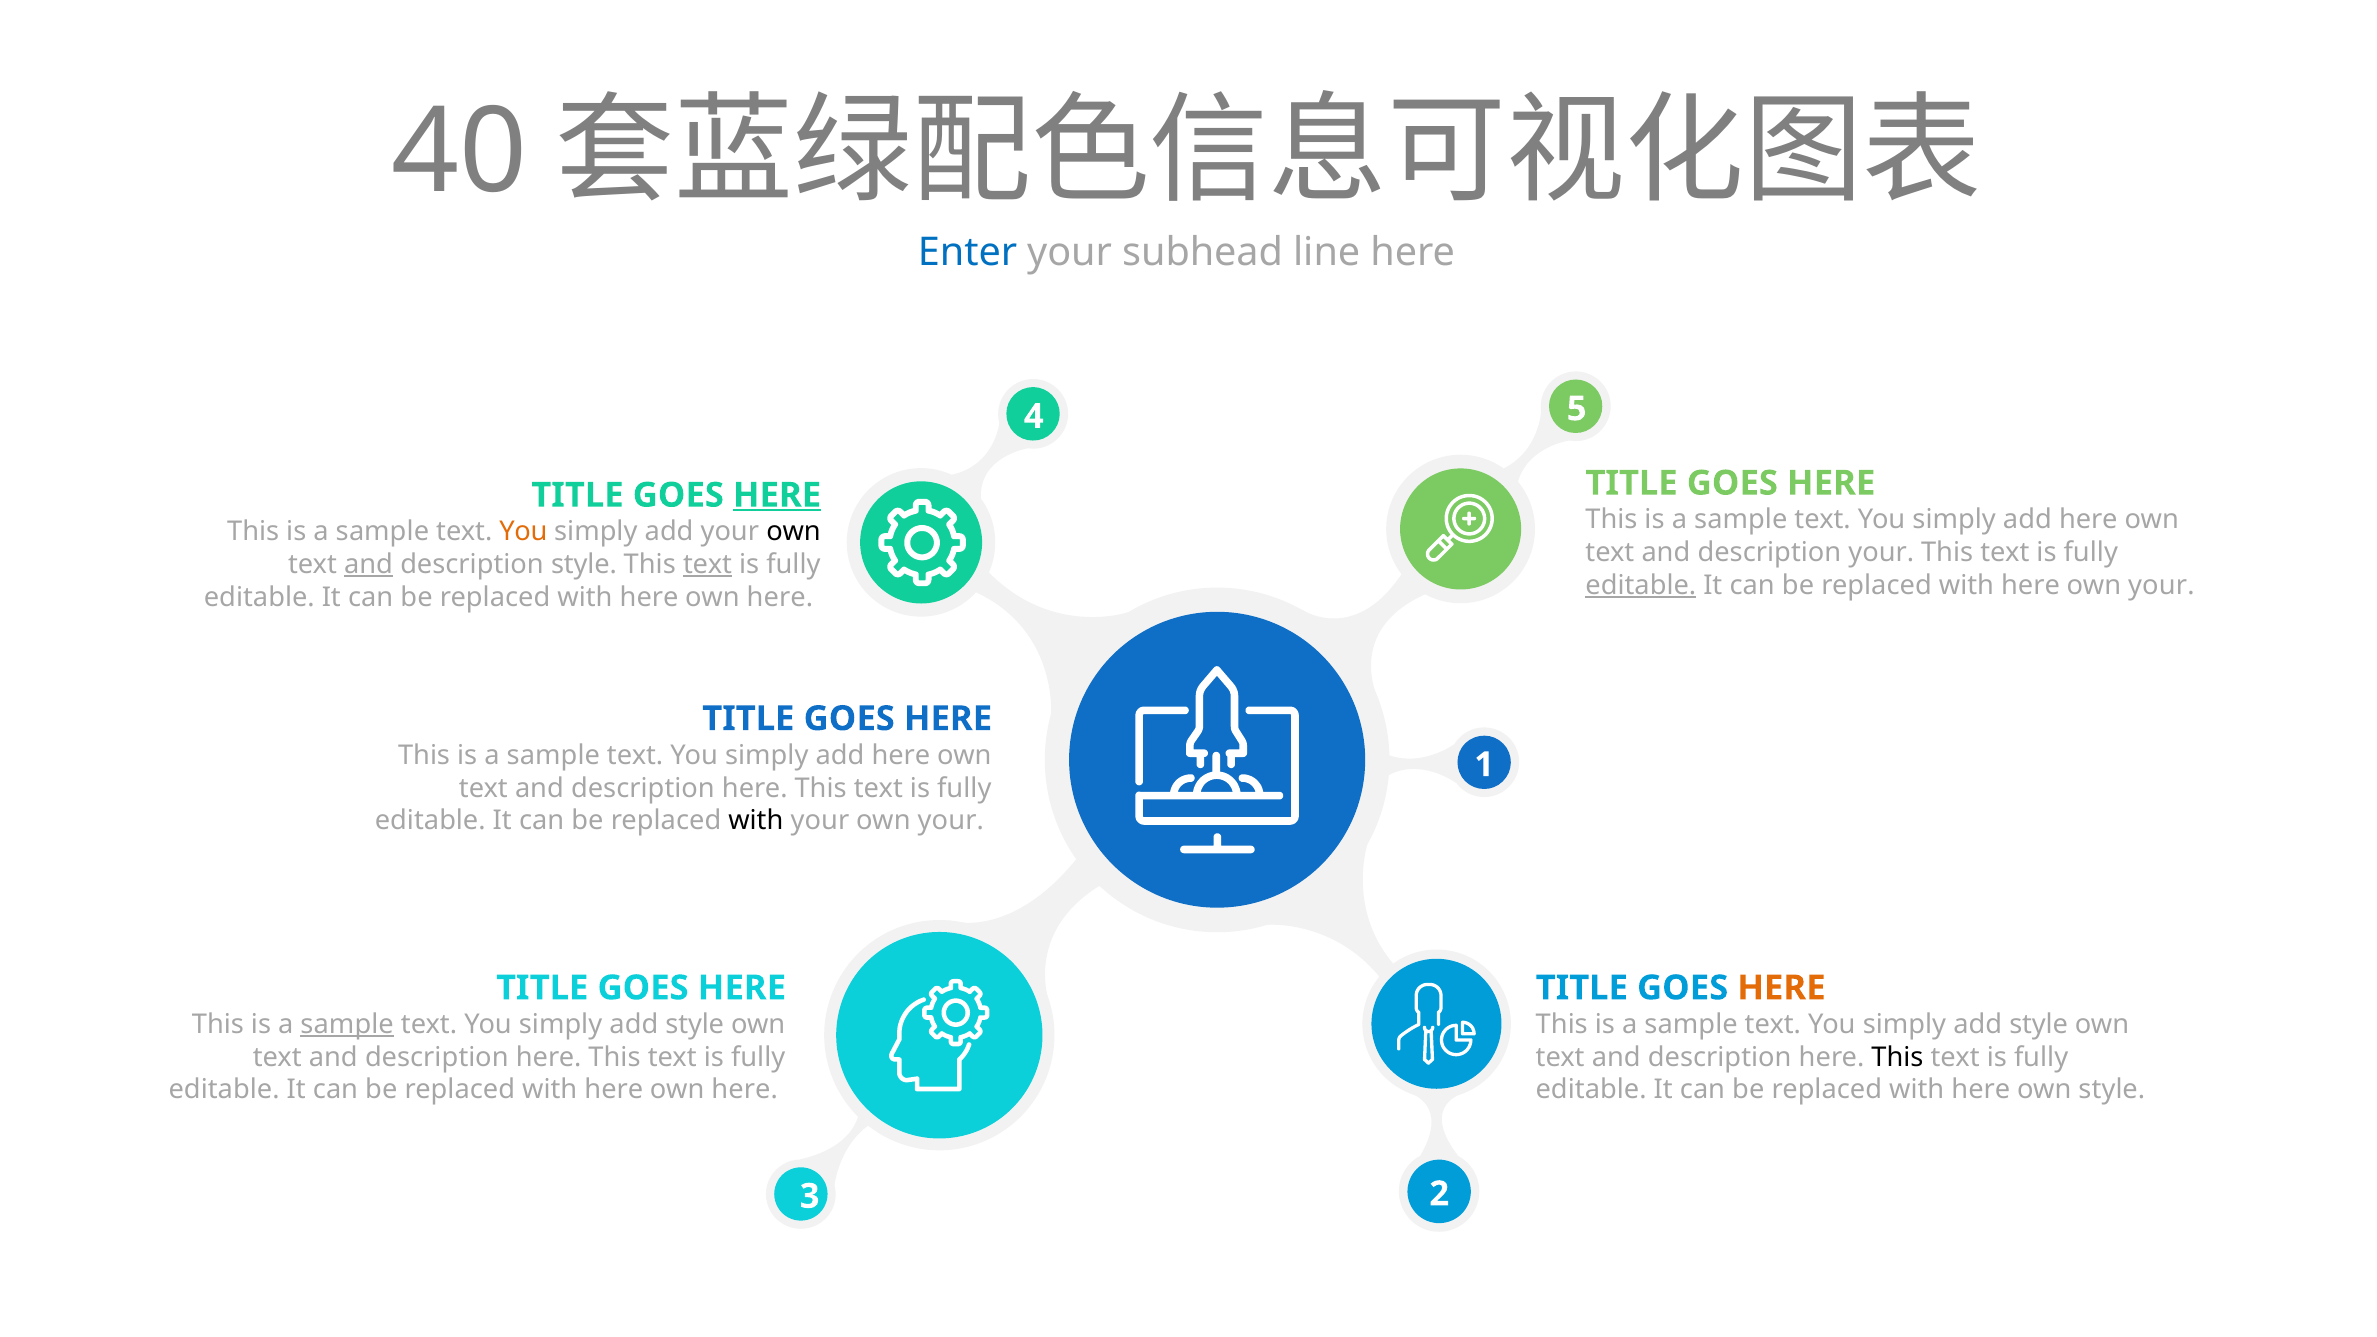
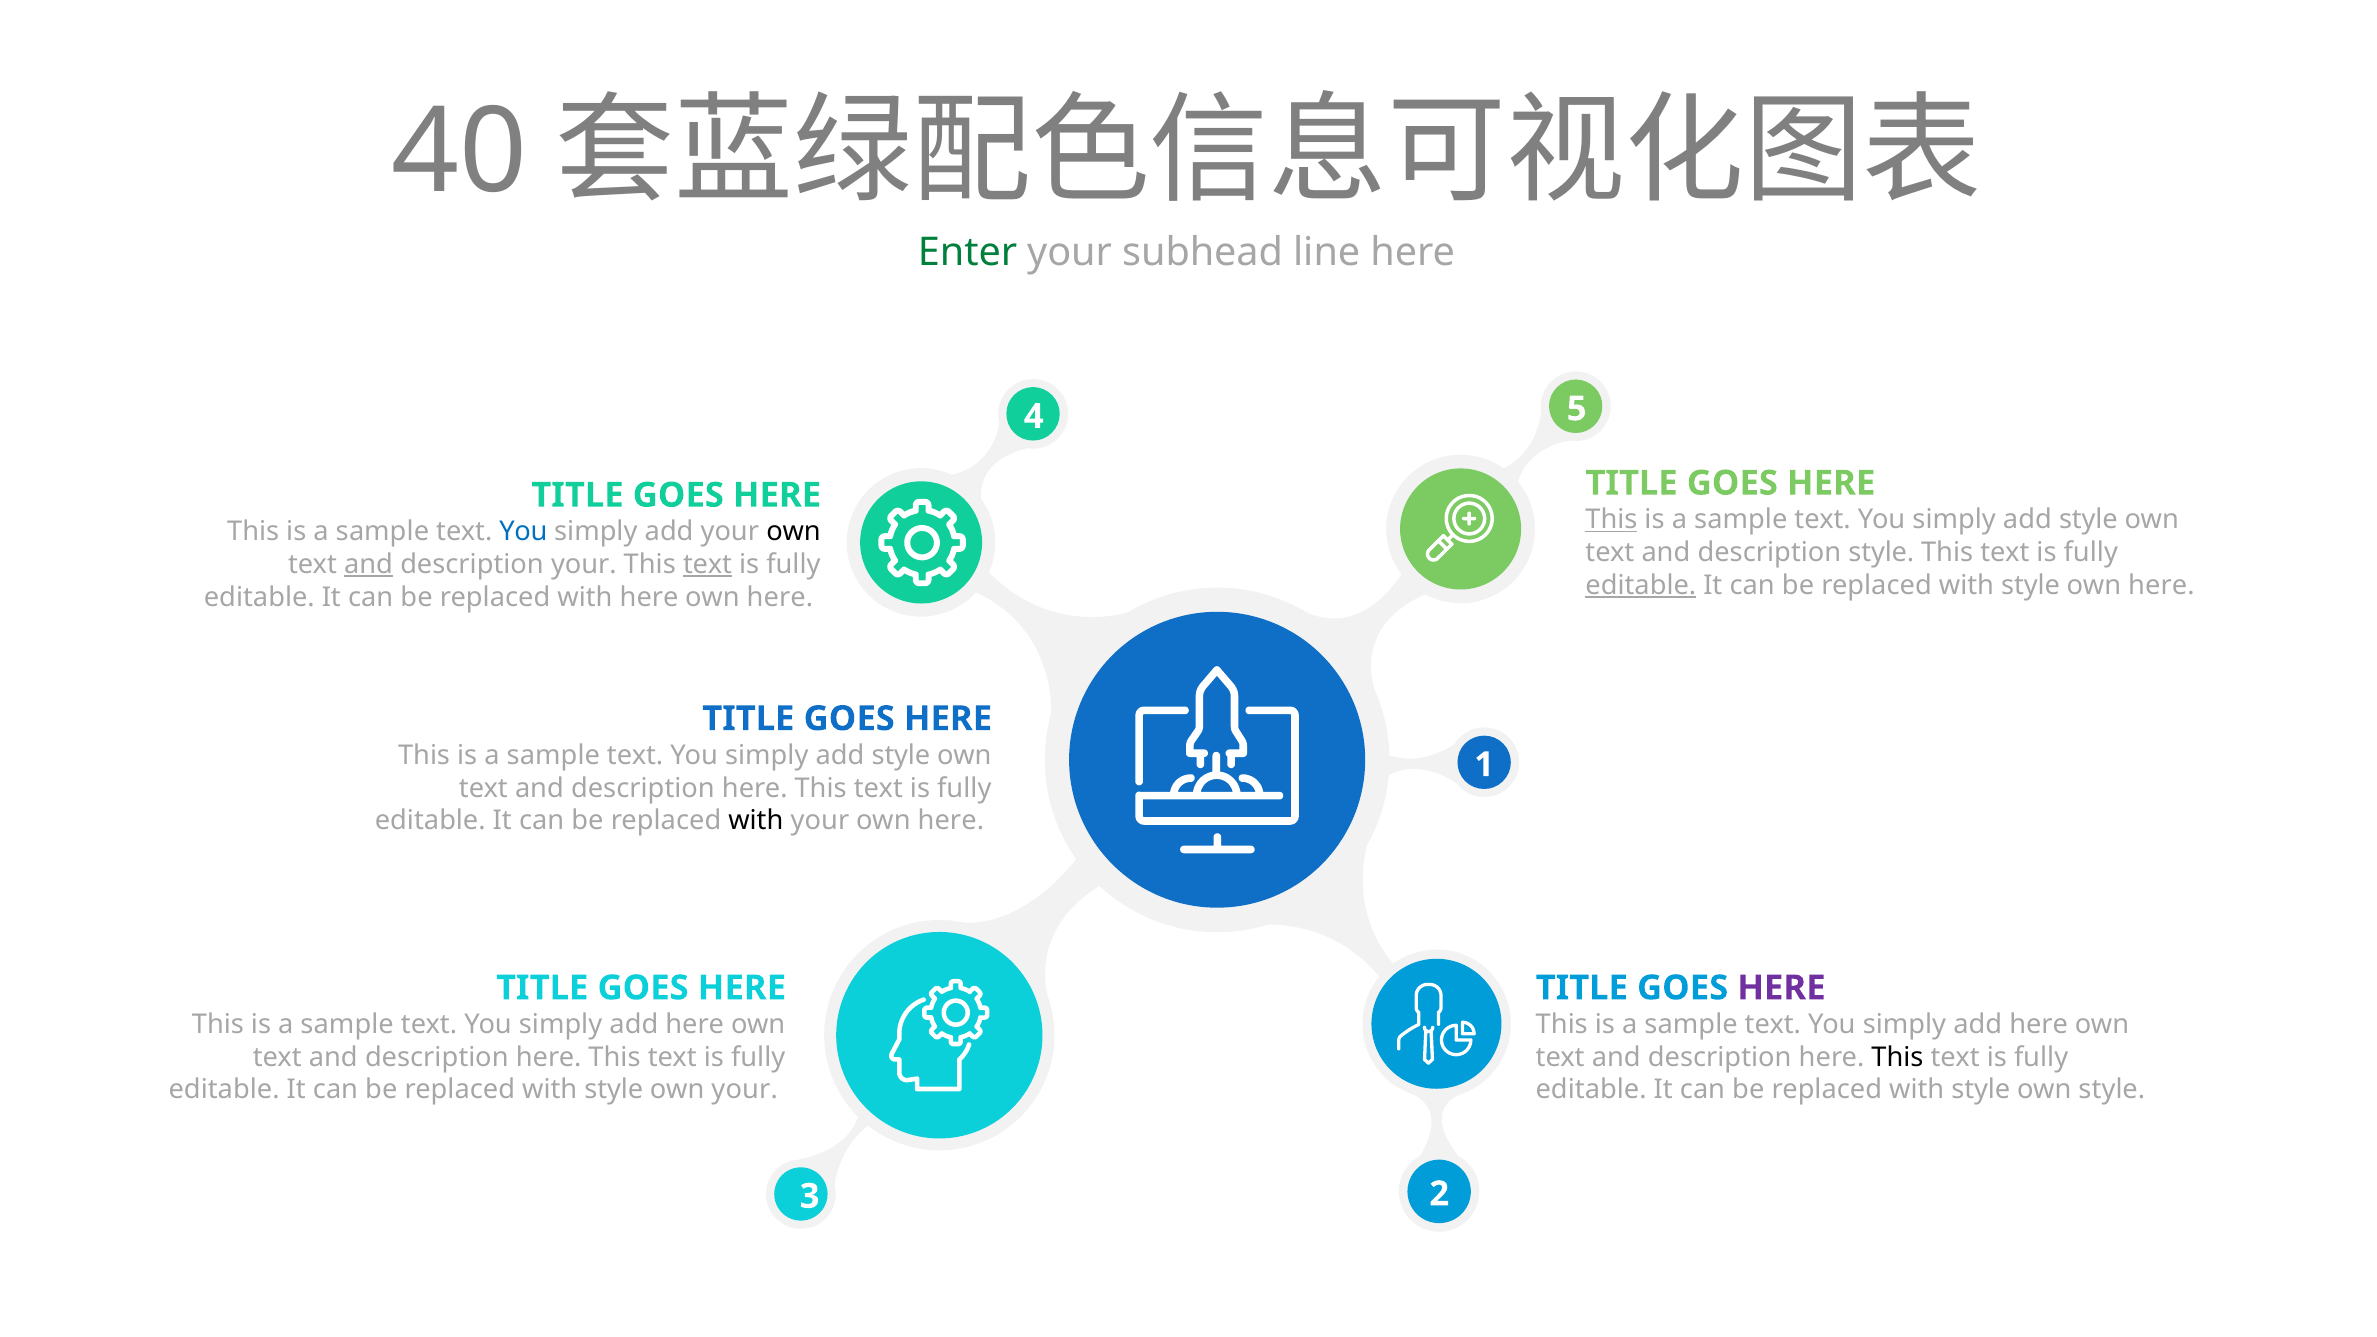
Enter colour: blue -> green
HERE at (777, 495) underline: present -> none
This at (1611, 520) underline: none -> present
here at (2088, 520): here -> style
You at (523, 532) colour: orange -> blue
description your: your -> style
description style: style -> your
here at (2031, 585): here -> style
your at (2161, 585): your -> here
here at (901, 755): here -> style
your own your: your -> here
HERE at (1782, 988) colour: orange -> purple
sample at (347, 1025) underline: present -> none
style at (695, 1025): style -> here
style at (2039, 1025): style -> here
here at (614, 1090): here -> style
here at (745, 1090): here -> your
here at (1981, 1090): here -> style
